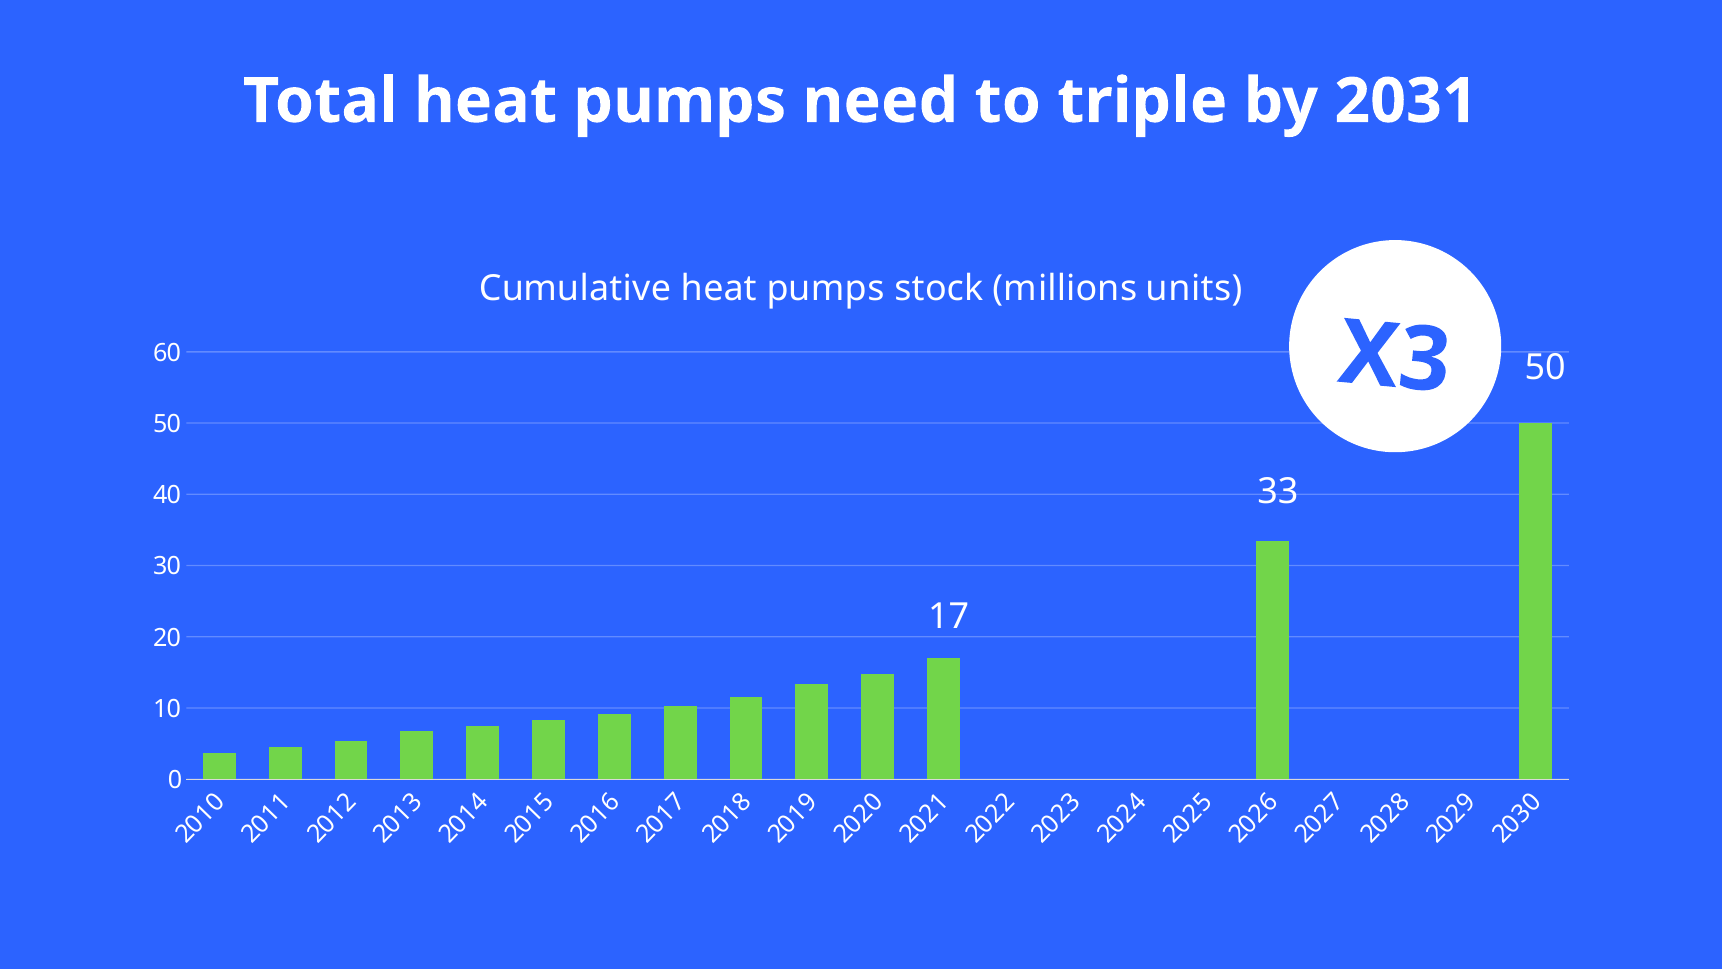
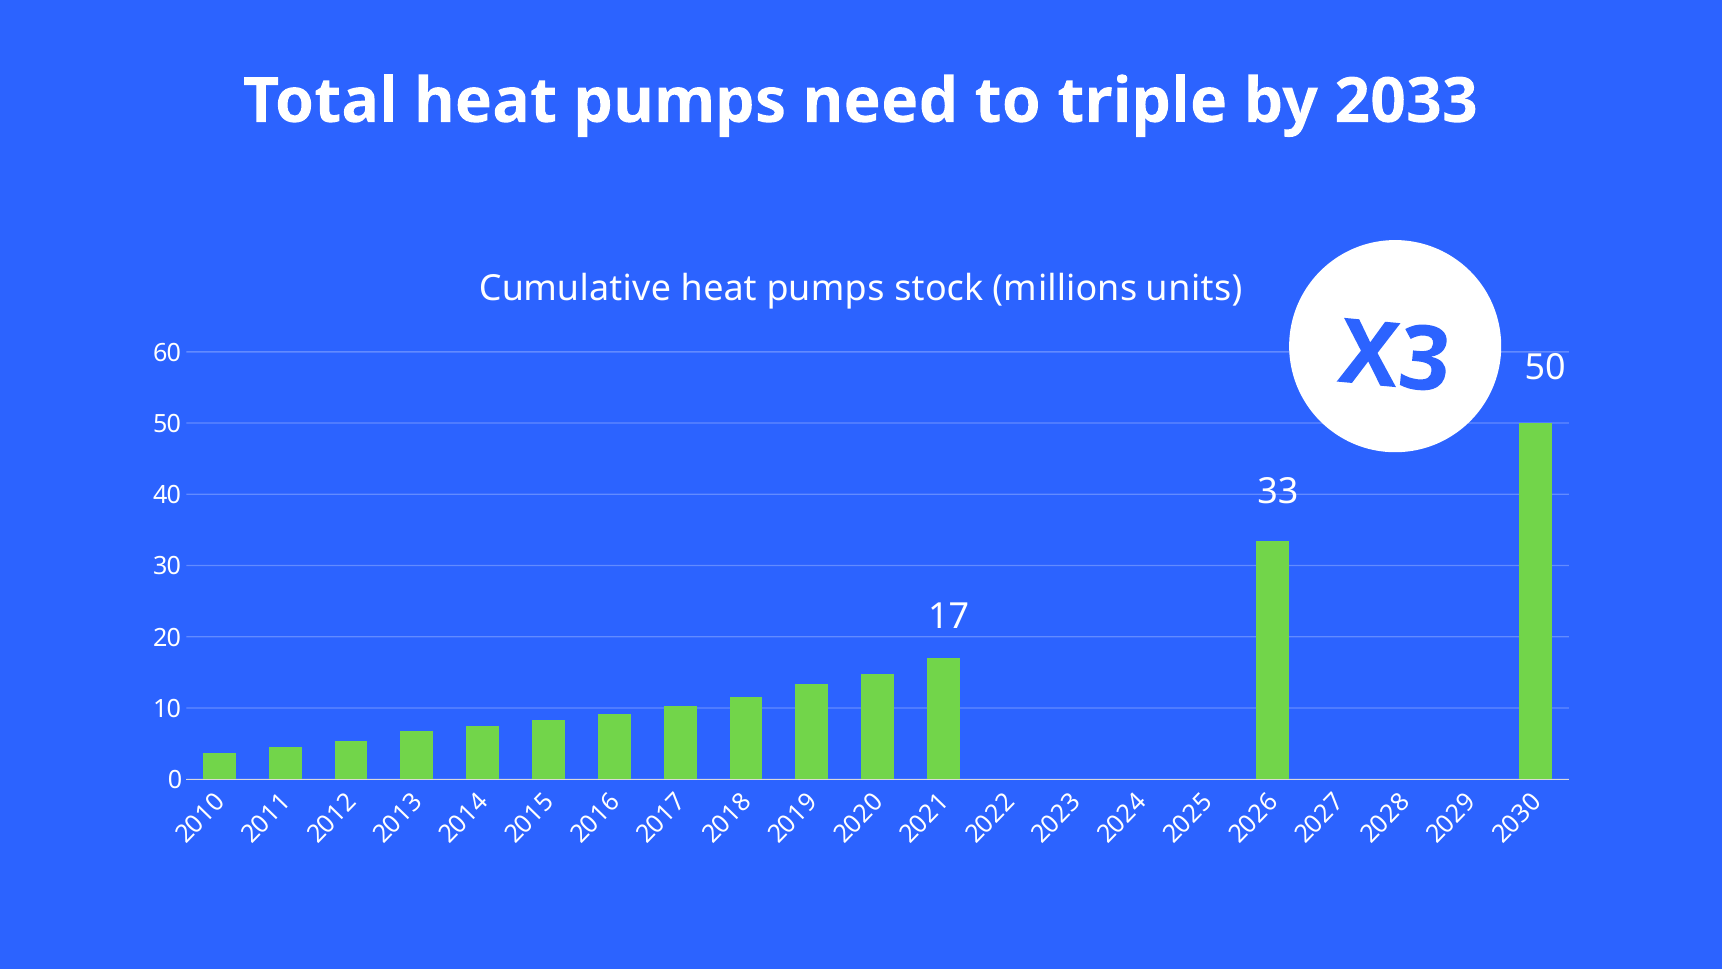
2031: 2031 -> 2033
